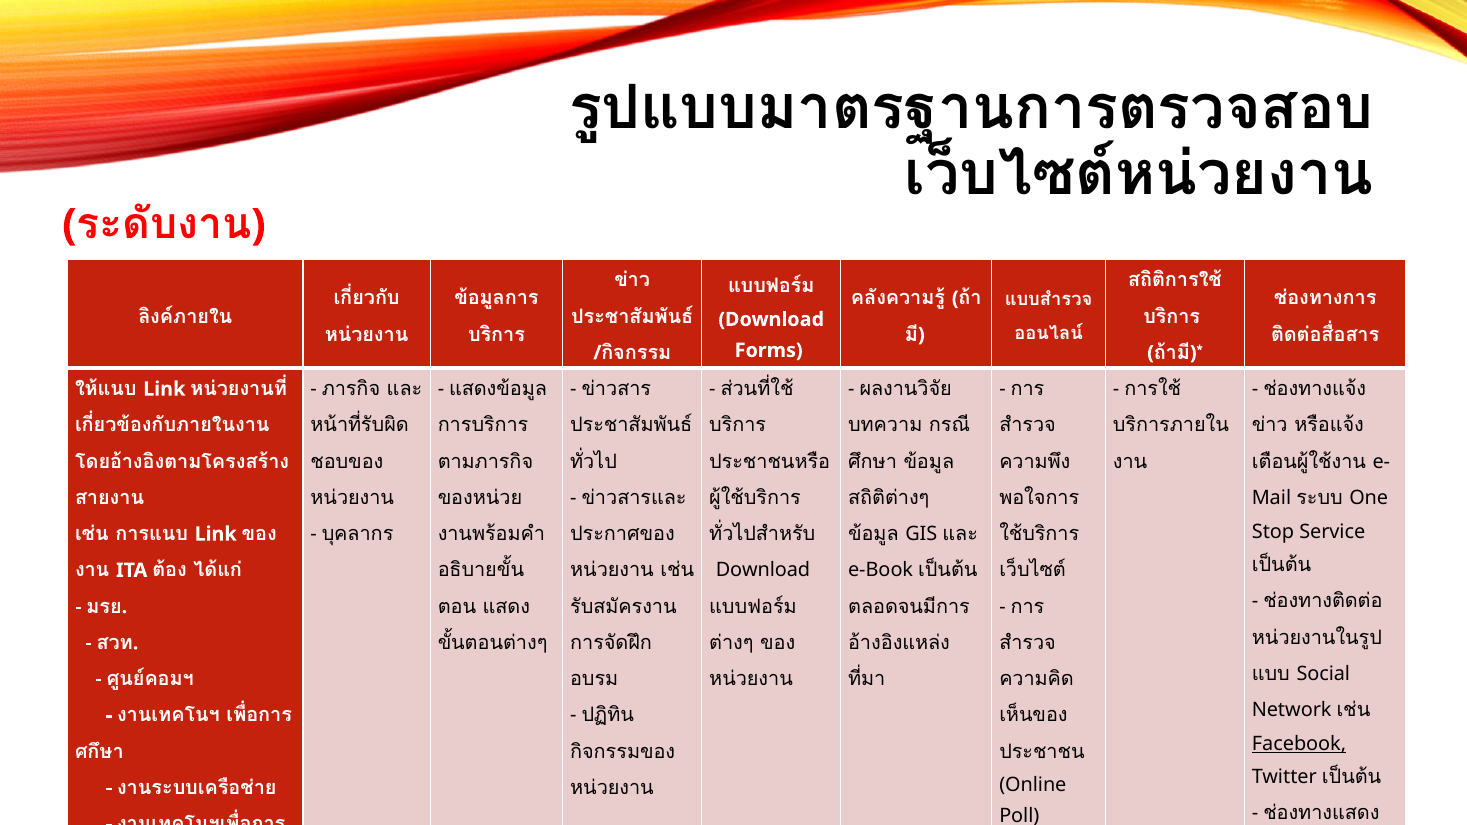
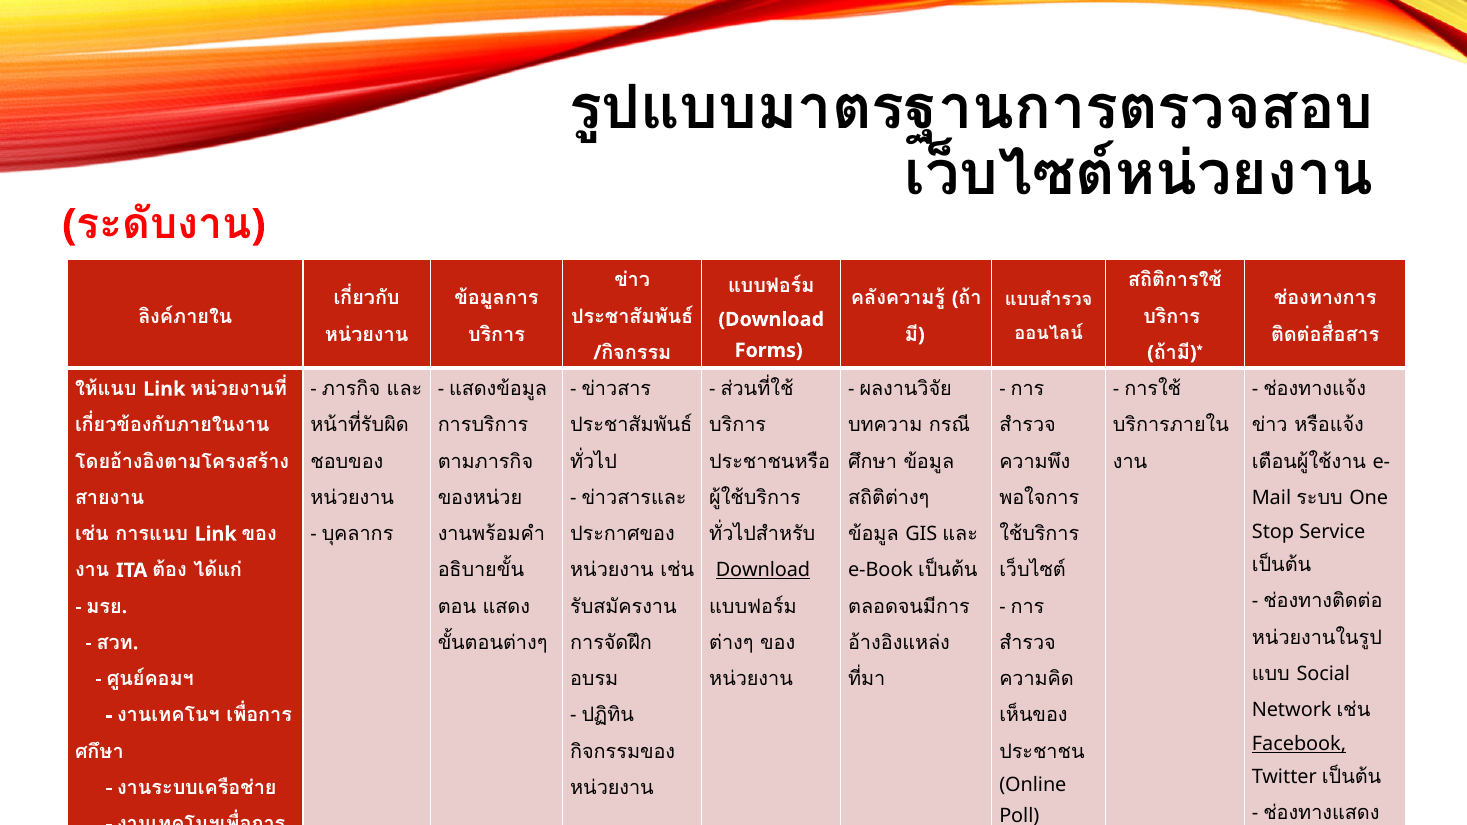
Download at (763, 570) underline: none -> present
